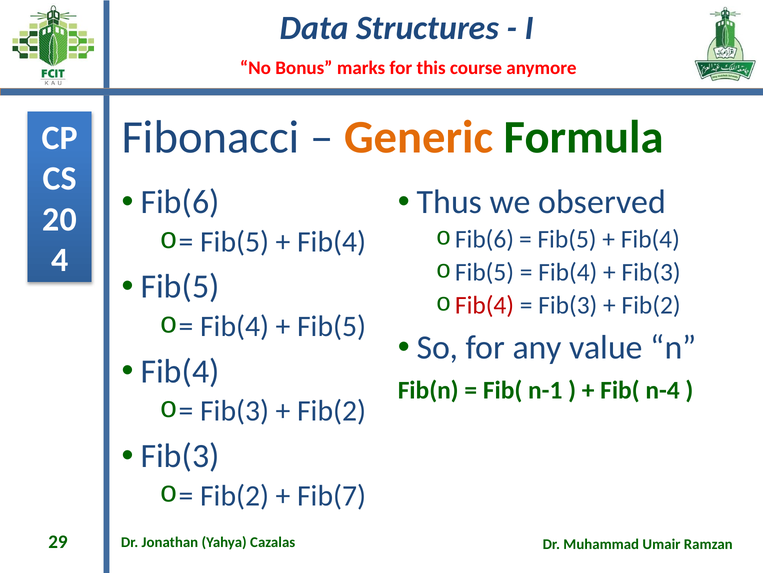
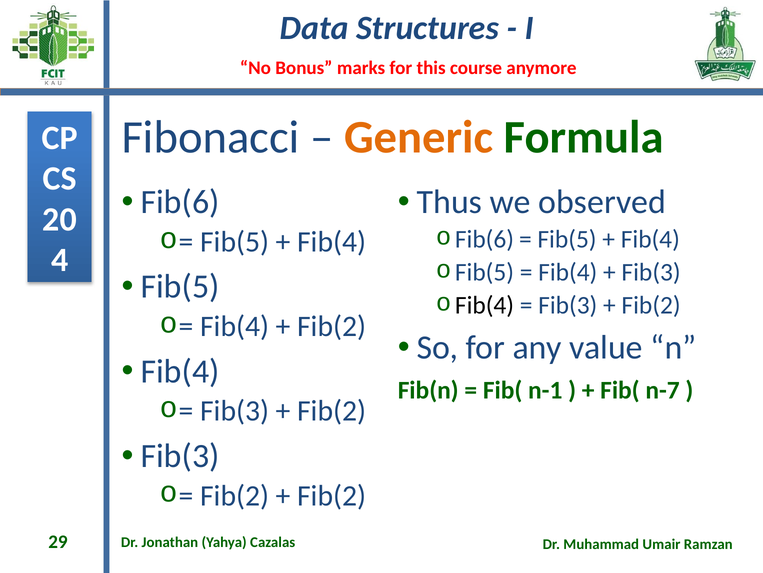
Fib(4 at (485, 305) colour: red -> black
Fib(5 at (332, 326): Fib(5 -> Fib(2
n-4: n-4 -> n-7
Fib(7 at (332, 495): Fib(7 -> Fib(2
